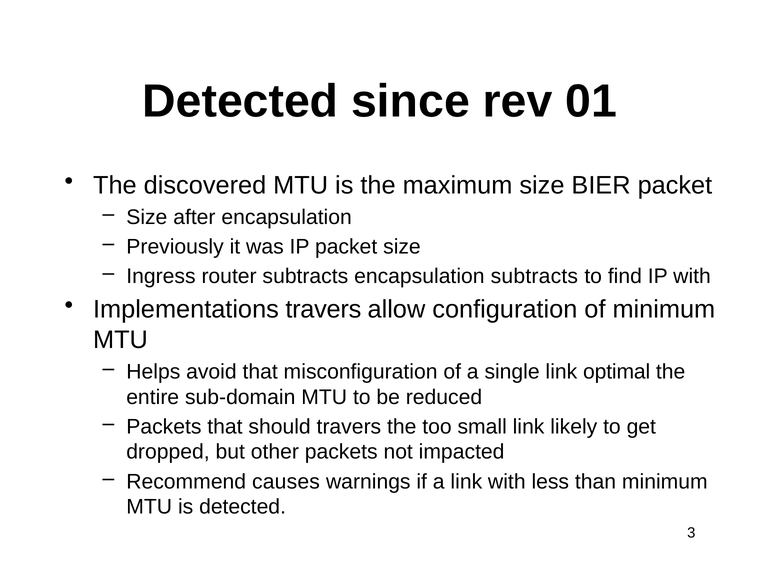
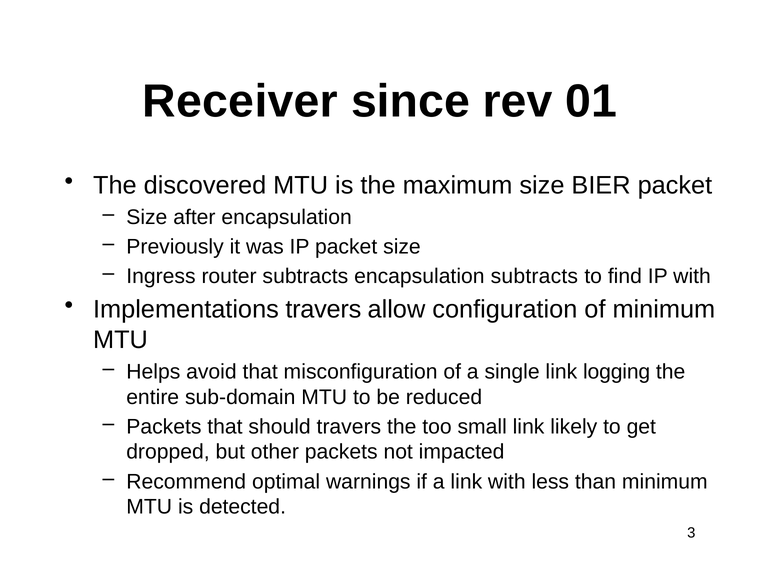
Detected at (240, 101): Detected -> Receiver
optimal: optimal -> logging
causes: causes -> optimal
